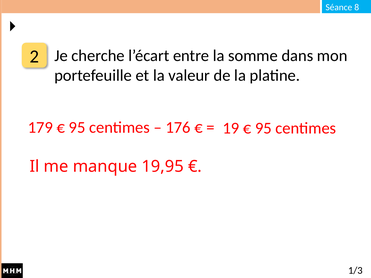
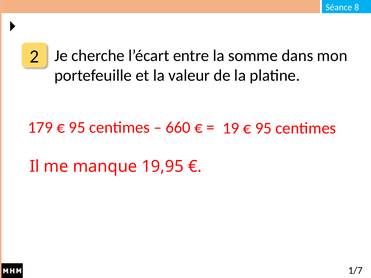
176: 176 -> 660
1/3: 1/3 -> 1/7
